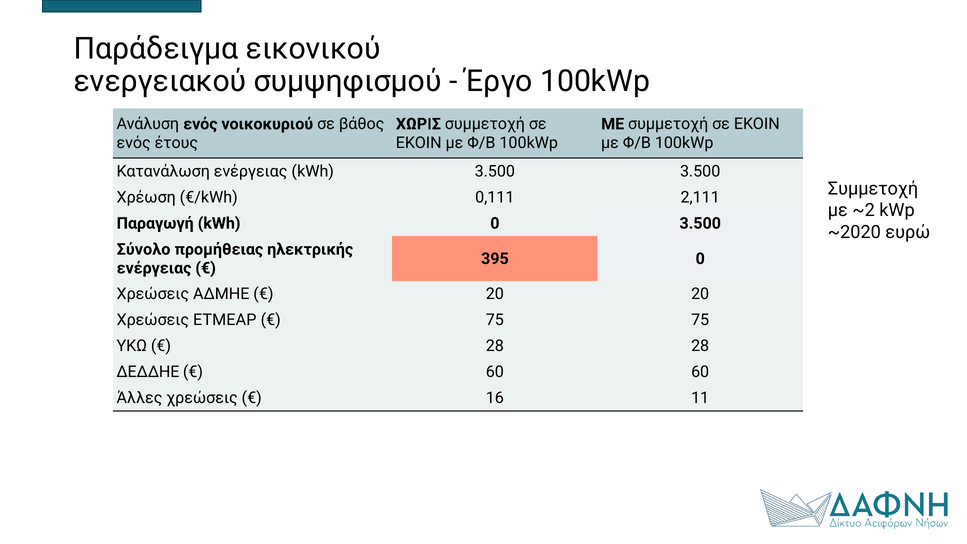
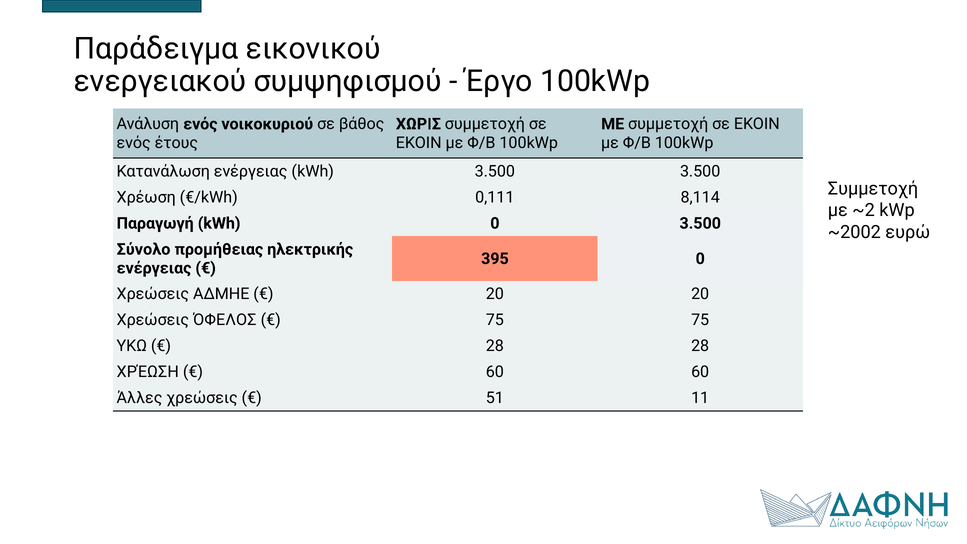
2,111: 2,111 -> 8,114
~2020: ~2020 -> ~2002
ΕΤΜΕΑΡ: ΕΤΜΕΑΡ -> ΌΦΕΛΟΣ
ΔΕΔΔΗΕ at (148, 372): ΔΕΔΔΗΕ -> ΧΡΈΩΣΗ
16: 16 -> 51
